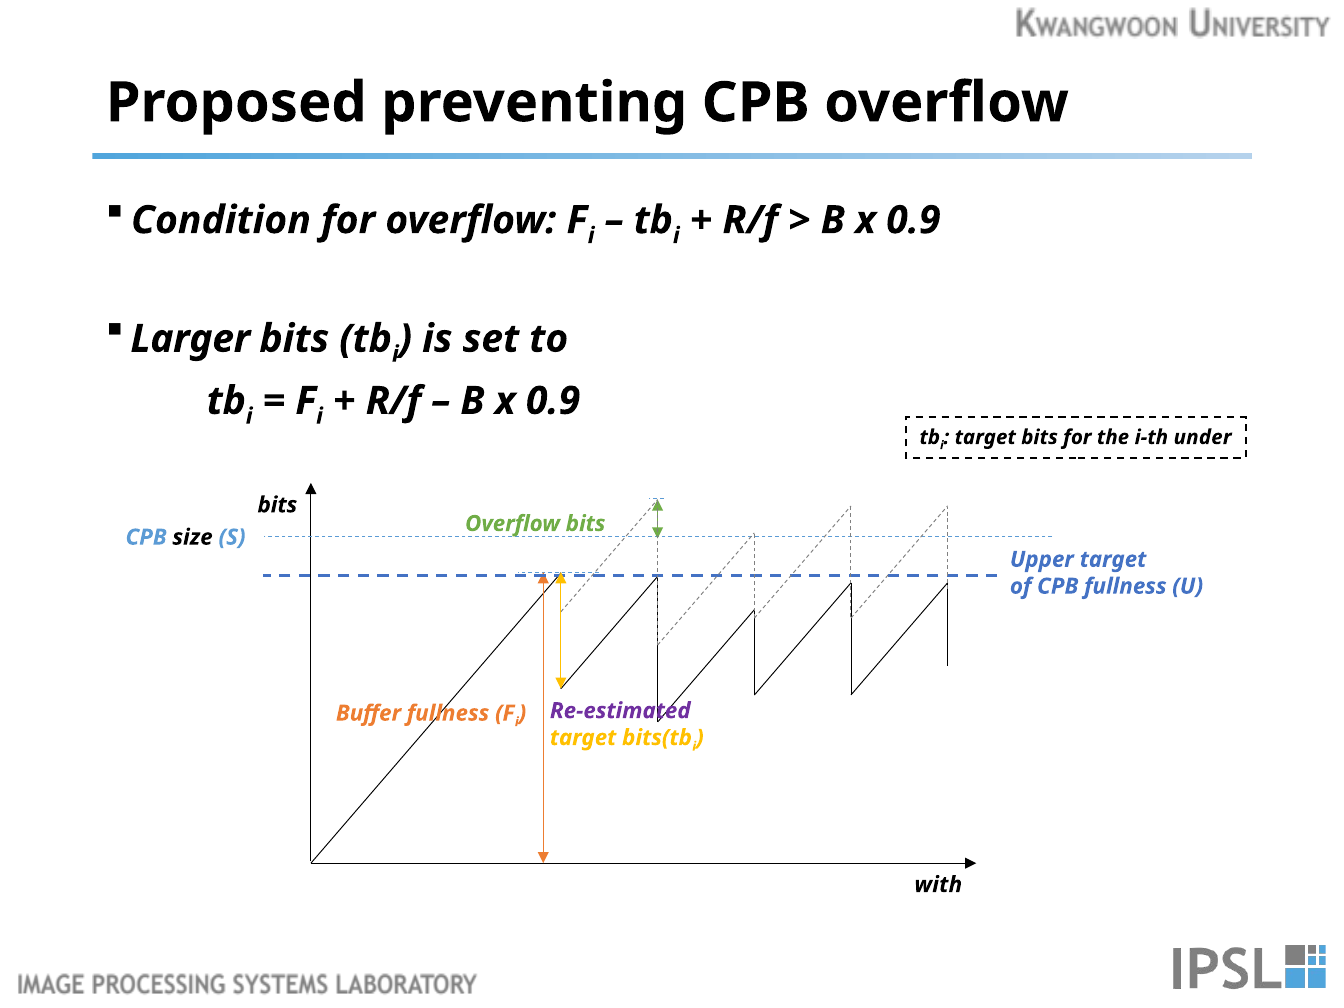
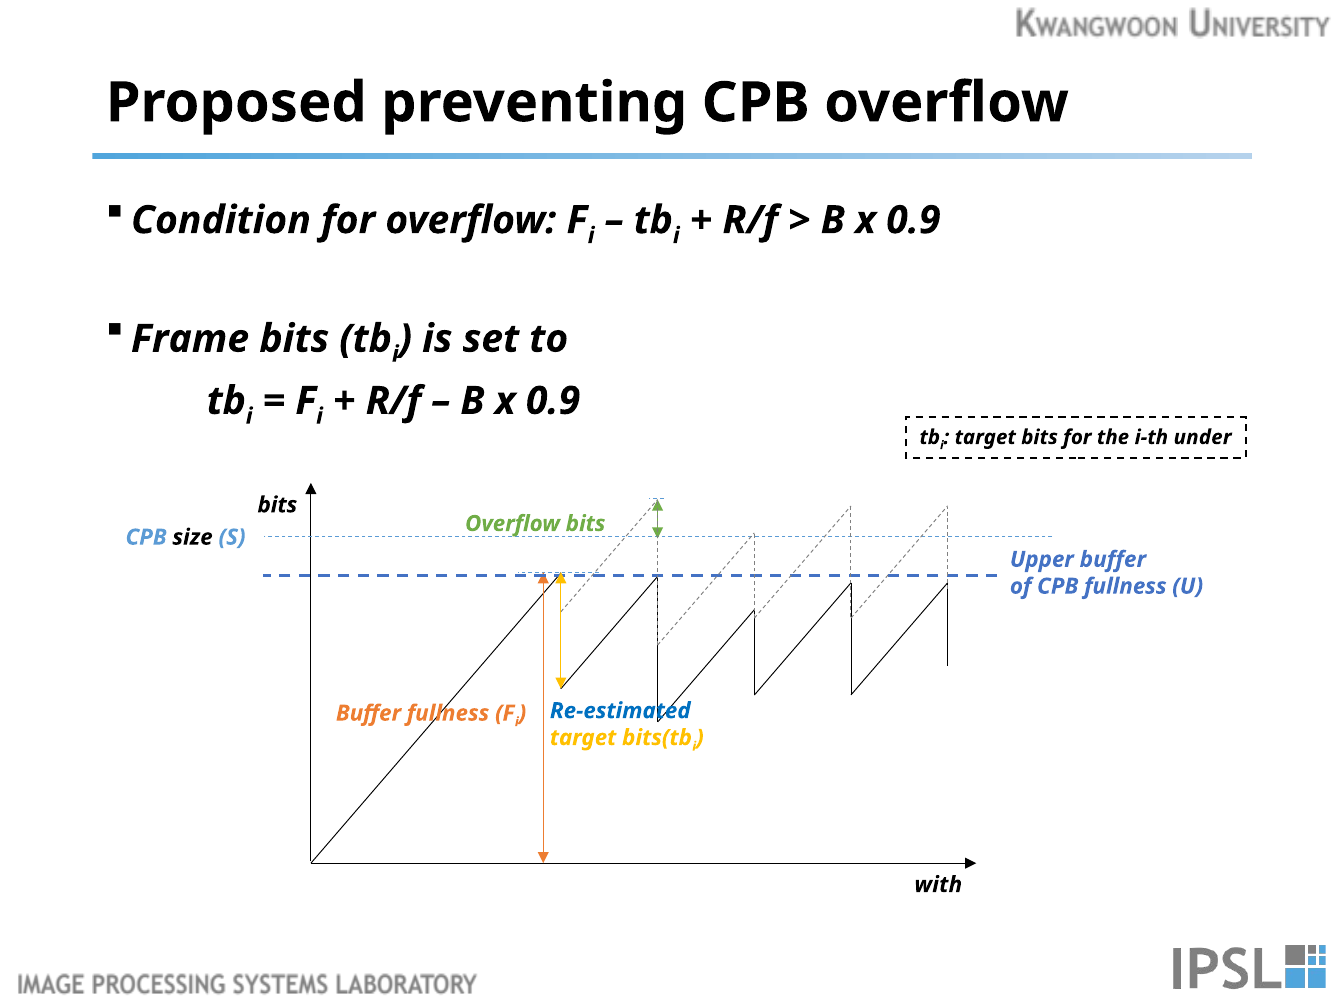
Larger: Larger -> Frame
Upper target: target -> buffer
Re-estimated colour: purple -> blue
